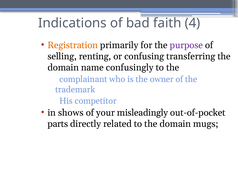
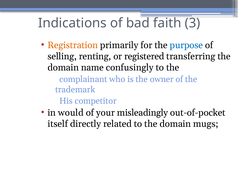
4: 4 -> 3
purpose colour: purple -> blue
confusing: confusing -> registered
shows: shows -> would
parts: parts -> itself
